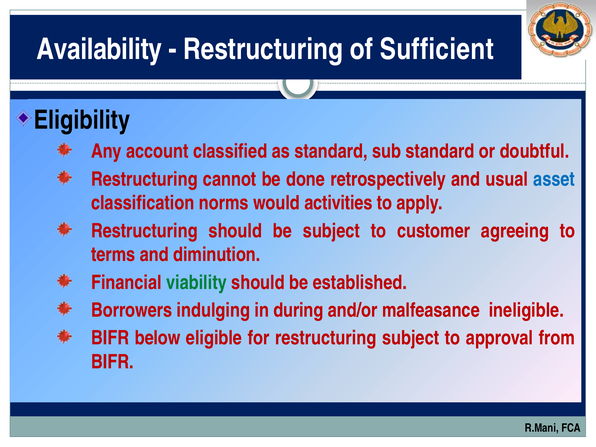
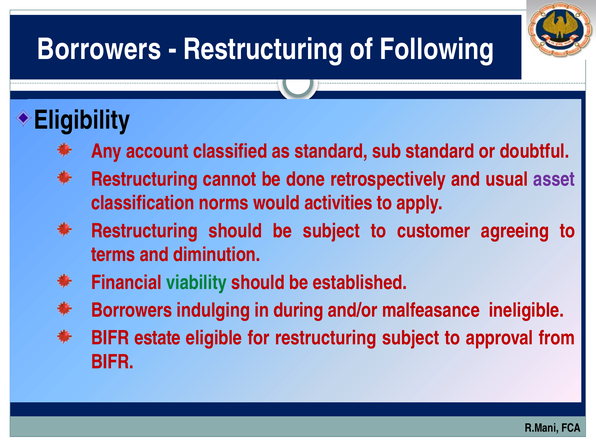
Availability at (99, 49): Availability -> Borrowers
Sufficient: Sufficient -> Following
asset colour: blue -> purple
below: below -> estate
